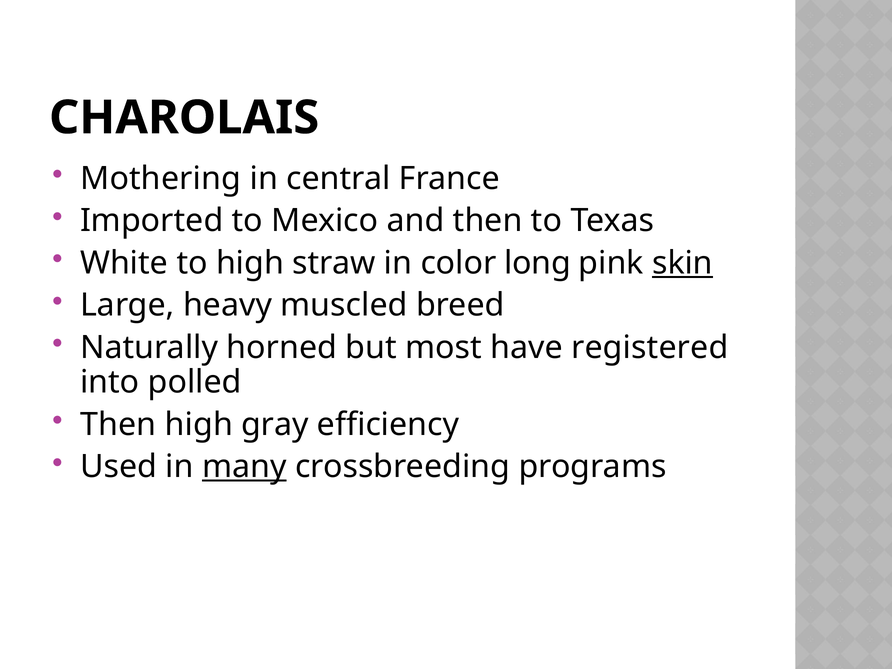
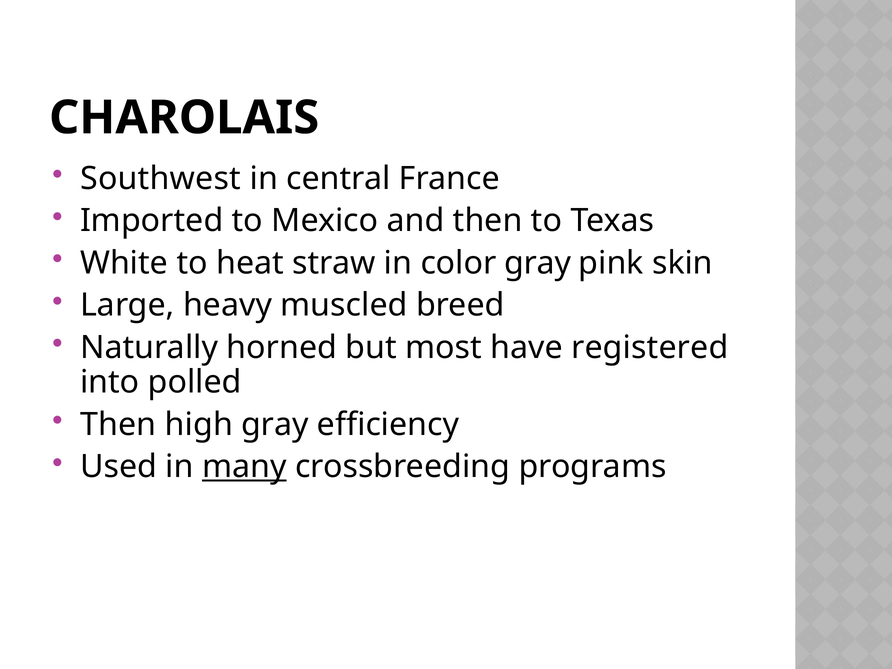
Mothering: Mothering -> Southwest
to high: high -> heat
color long: long -> gray
skin underline: present -> none
